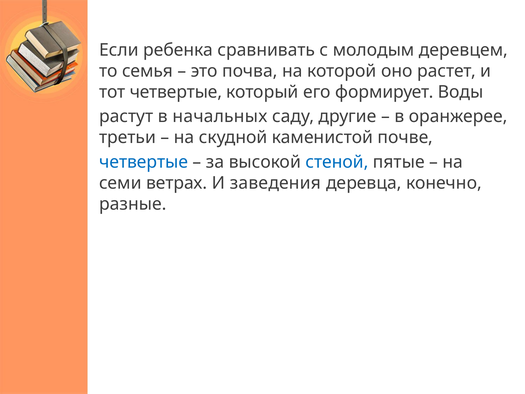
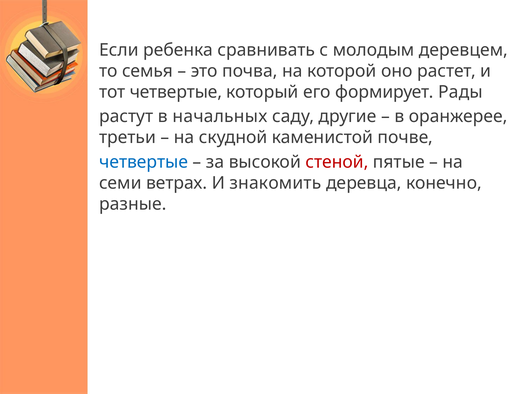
Воды: Воды -> Рады
стеной colour: blue -> red
заведения: заведения -> знакомить
